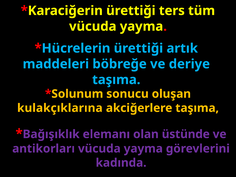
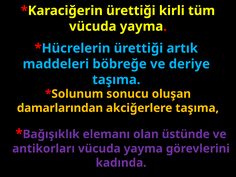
ters: ters -> kirli
kulakçıklarına: kulakçıklarına -> damarlarından
